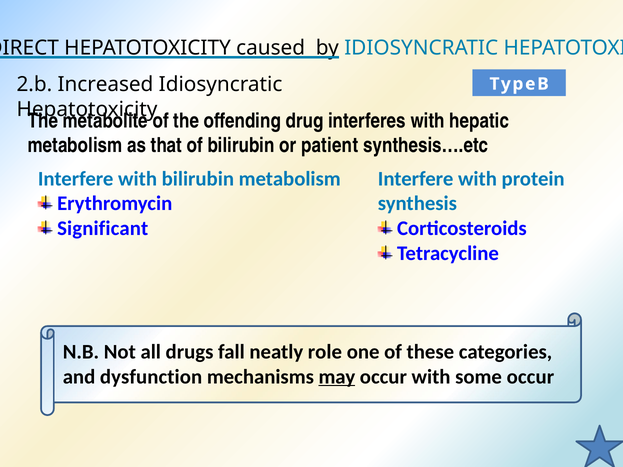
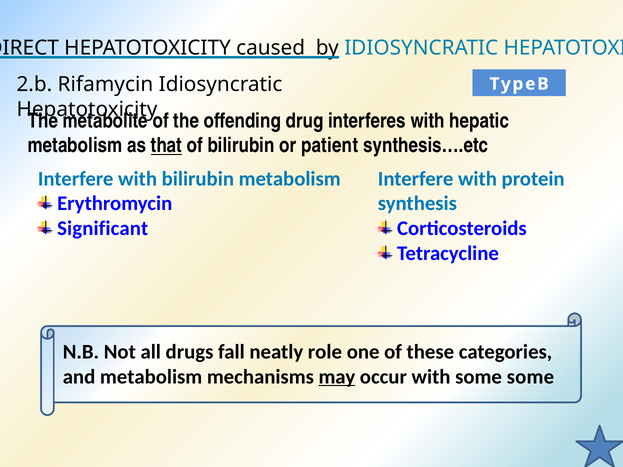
Increased: Increased -> Rifamycin
that underline: none -> present
and dysfunction: dysfunction -> metabolism
some occur: occur -> some
